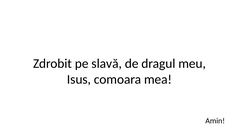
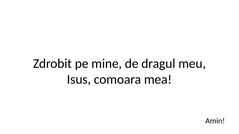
slavă: slavă -> mine
